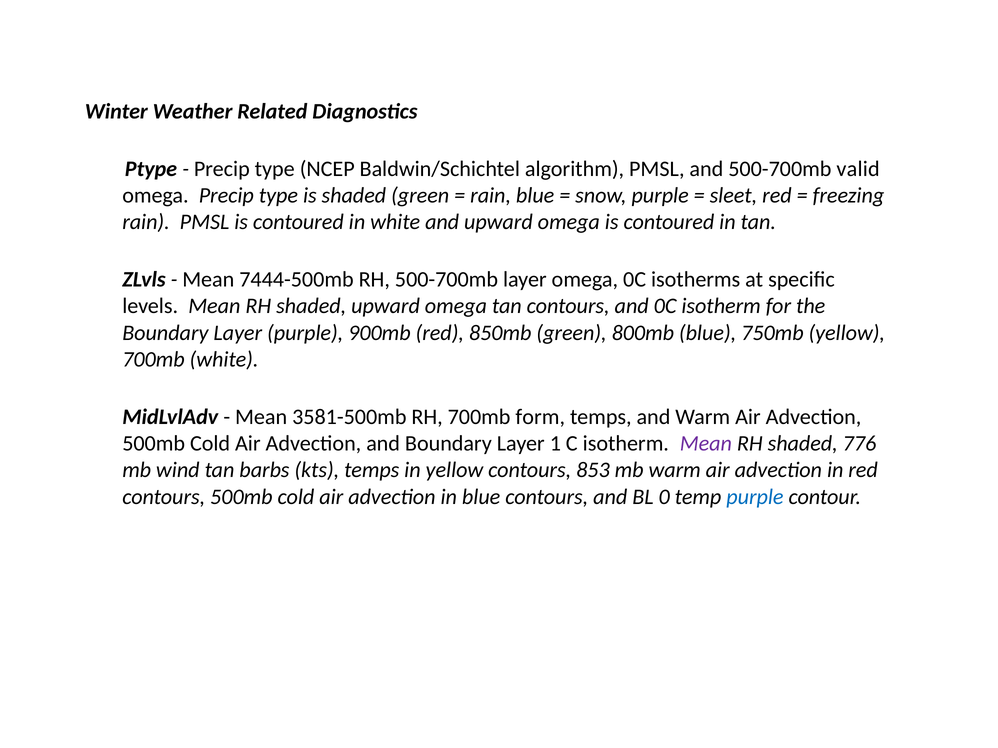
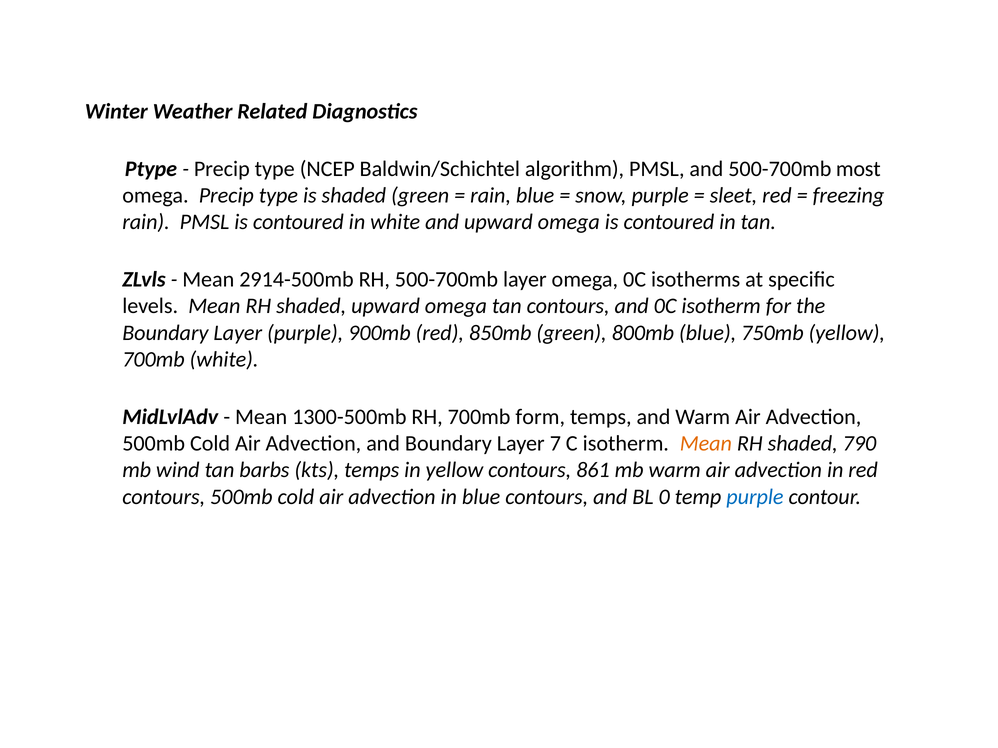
valid: valid -> most
7444-500mb: 7444-500mb -> 2914-500mb
3581-500mb: 3581-500mb -> 1300-500mb
1: 1 -> 7
Mean at (706, 444) colour: purple -> orange
776: 776 -> 790
853: 853 -> 861
